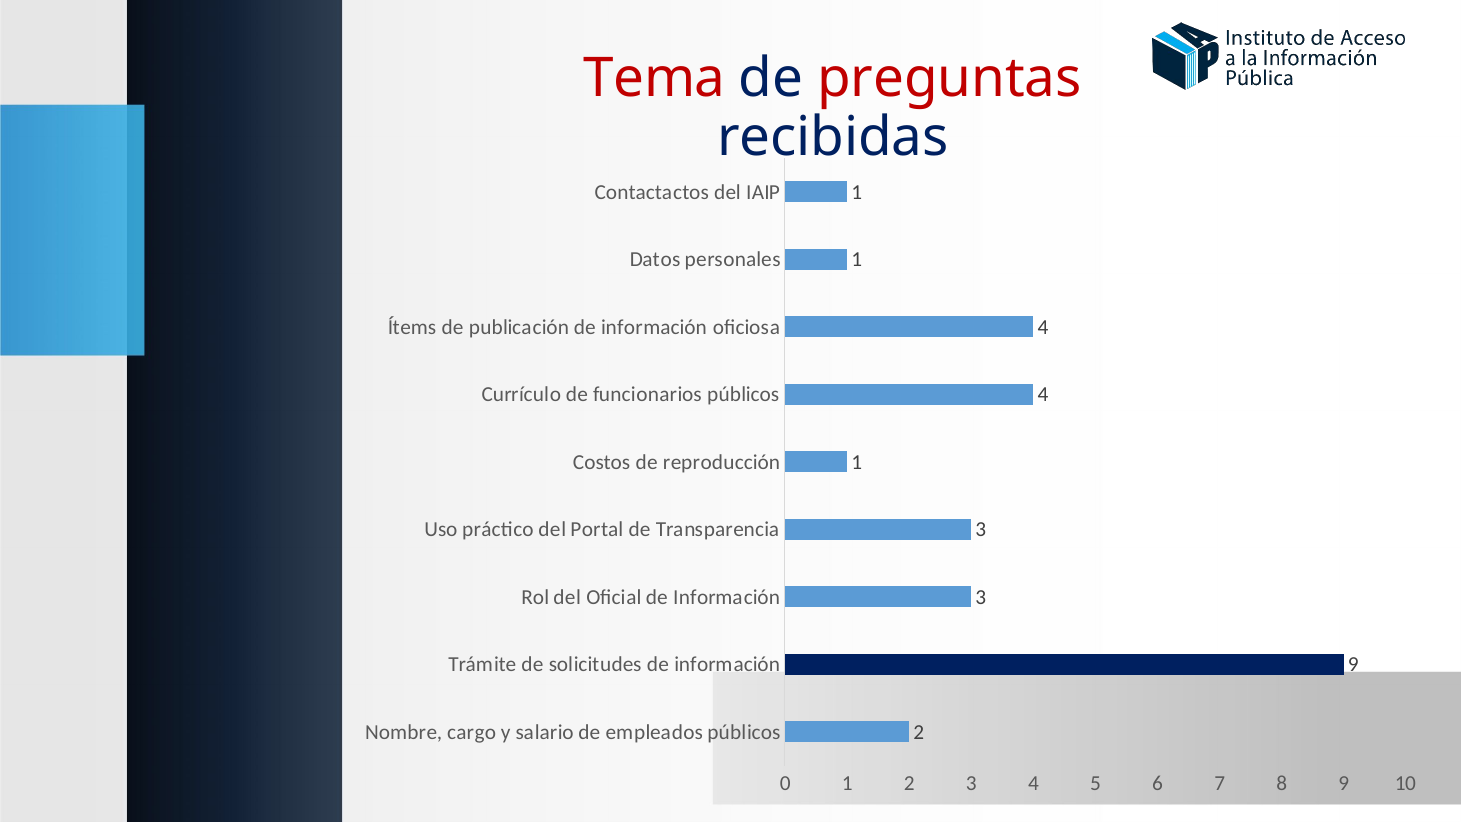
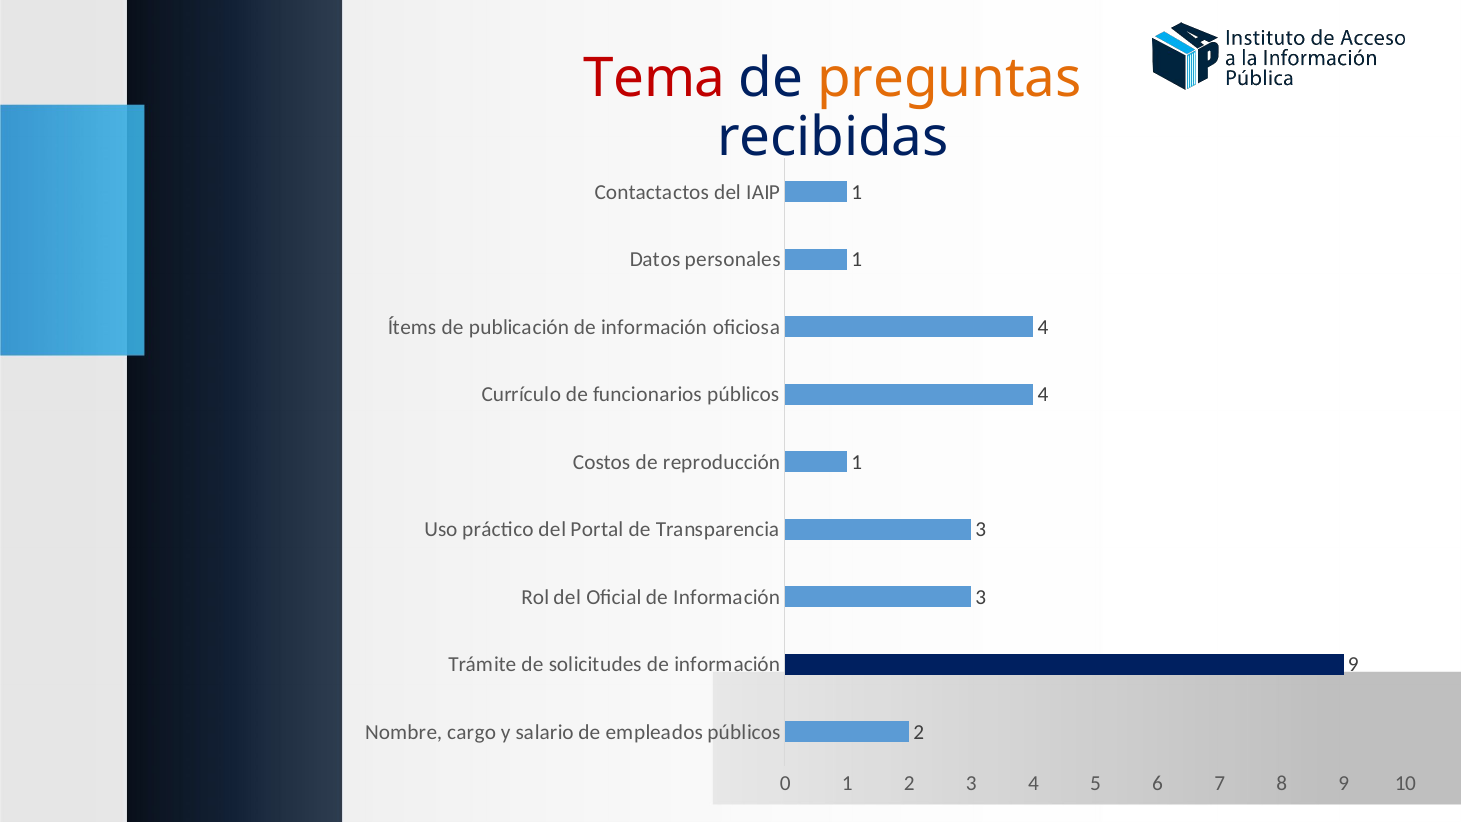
preguntas colour: red -> orange
